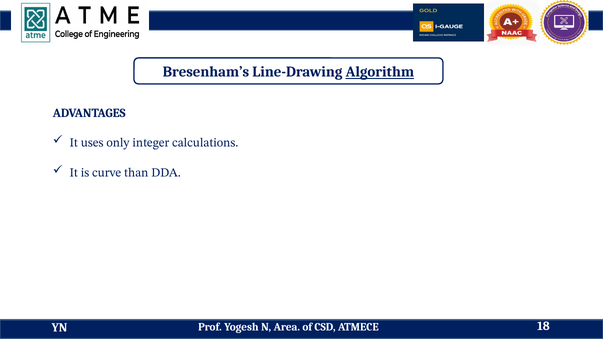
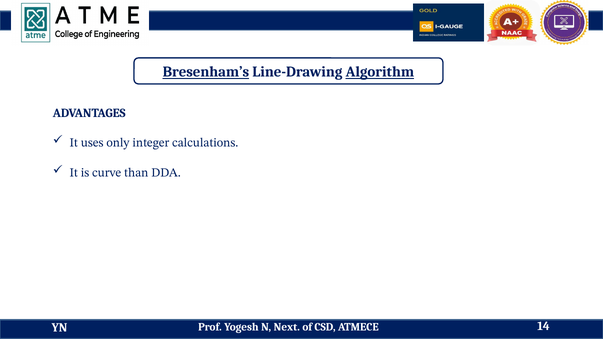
Bresenham’s underline: none -> present
Area: Area -> Next
18: 18 -> 14
